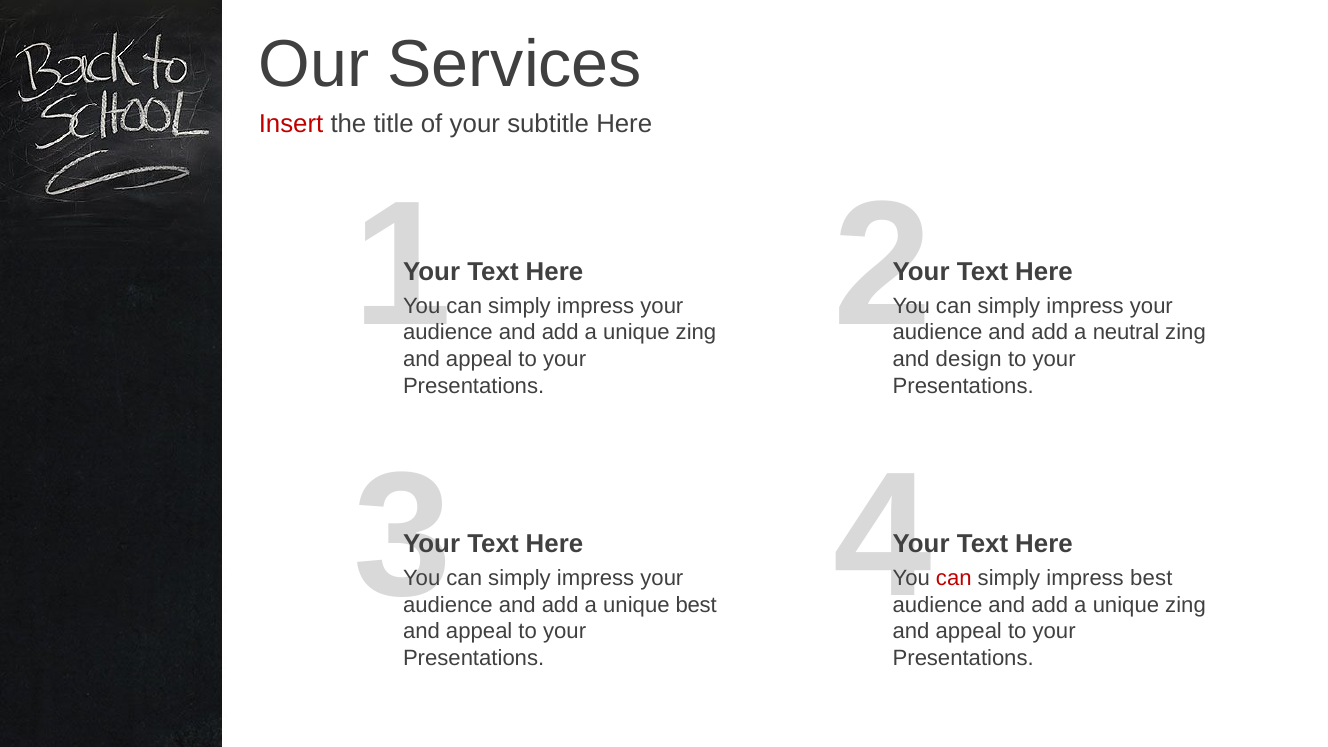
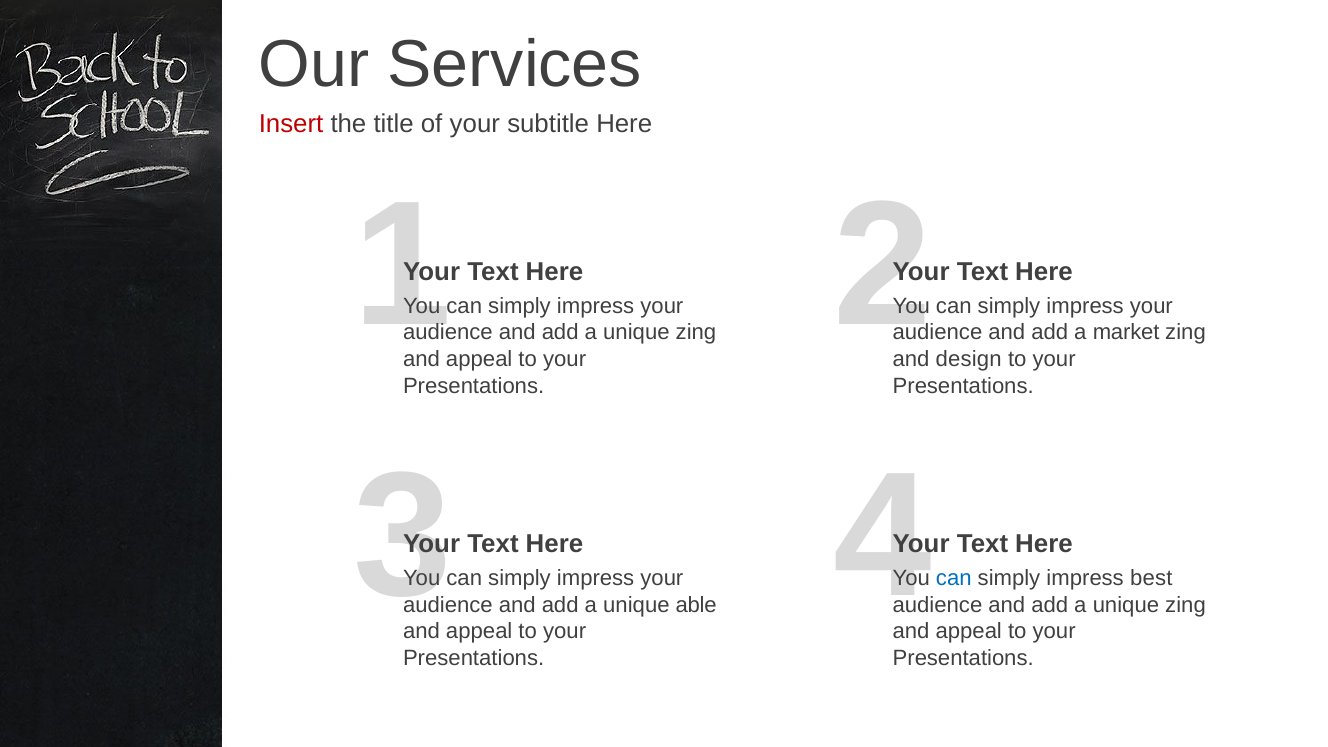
neutral: neutral -> market
can at (954, 578) colour: red -> blue
unique best: best -> able
